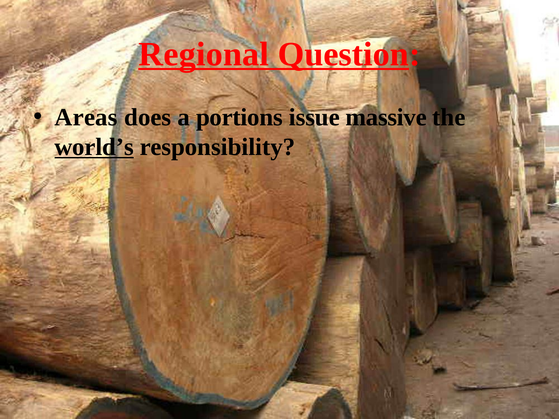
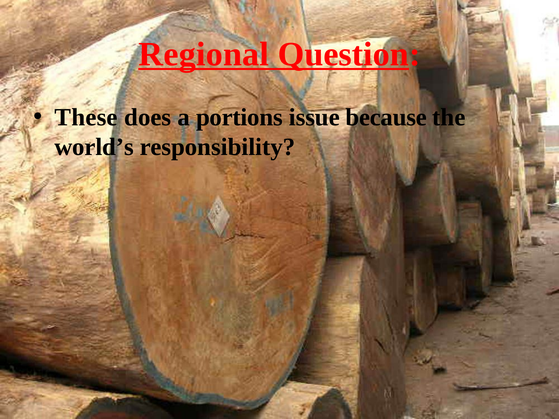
Areas: Areas -> These
massive: massive -> because
world’s underline: present -> none
